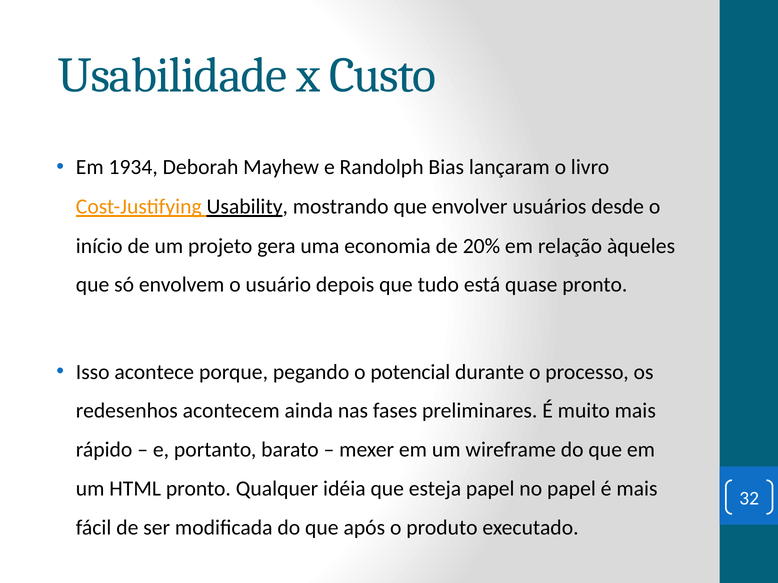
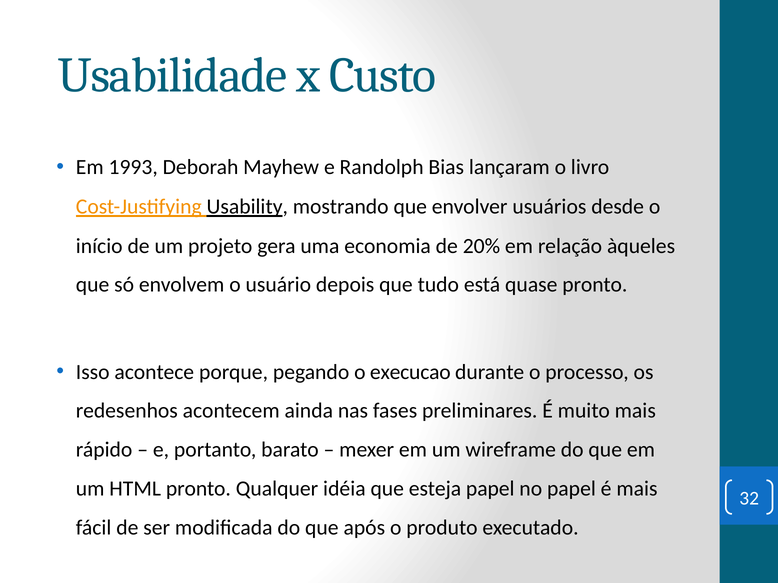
1934: 1934 -> 1993
potencial: potencial -> execucao
